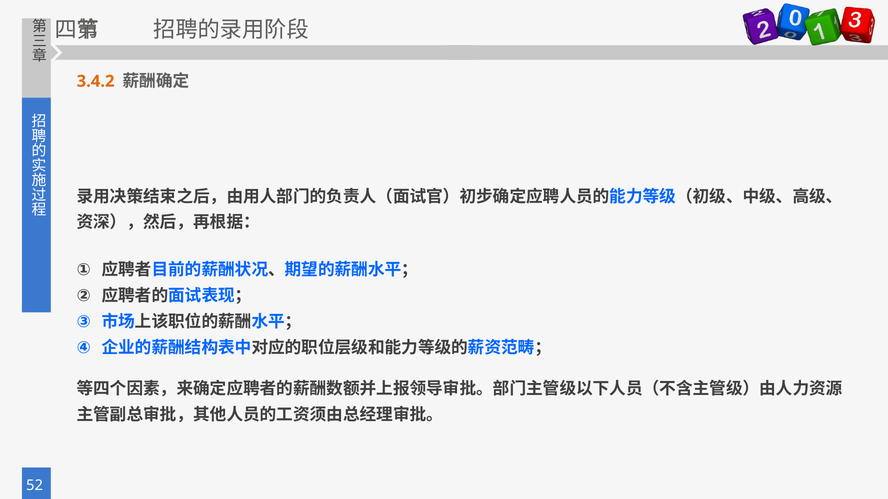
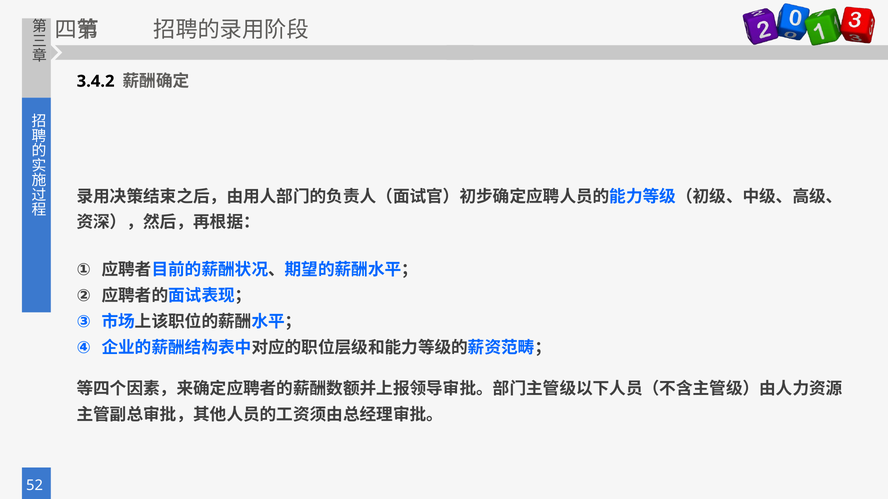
3.4.2 colour: orange -> black
